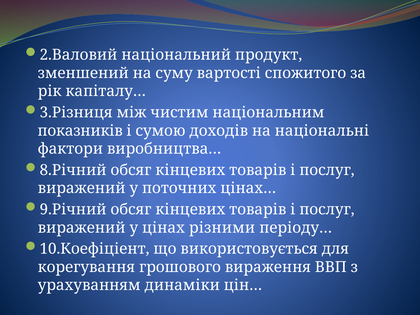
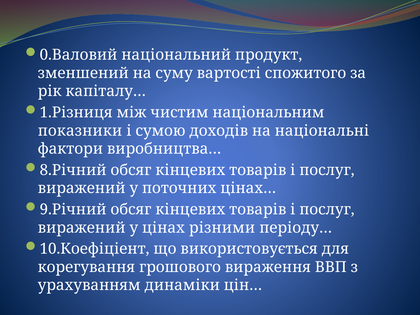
2.Валовий: 2.Валовий -> 0.Валовий
3.Різниця: 3.Різниця -> 1.Різниця
показників: показників -> показники
